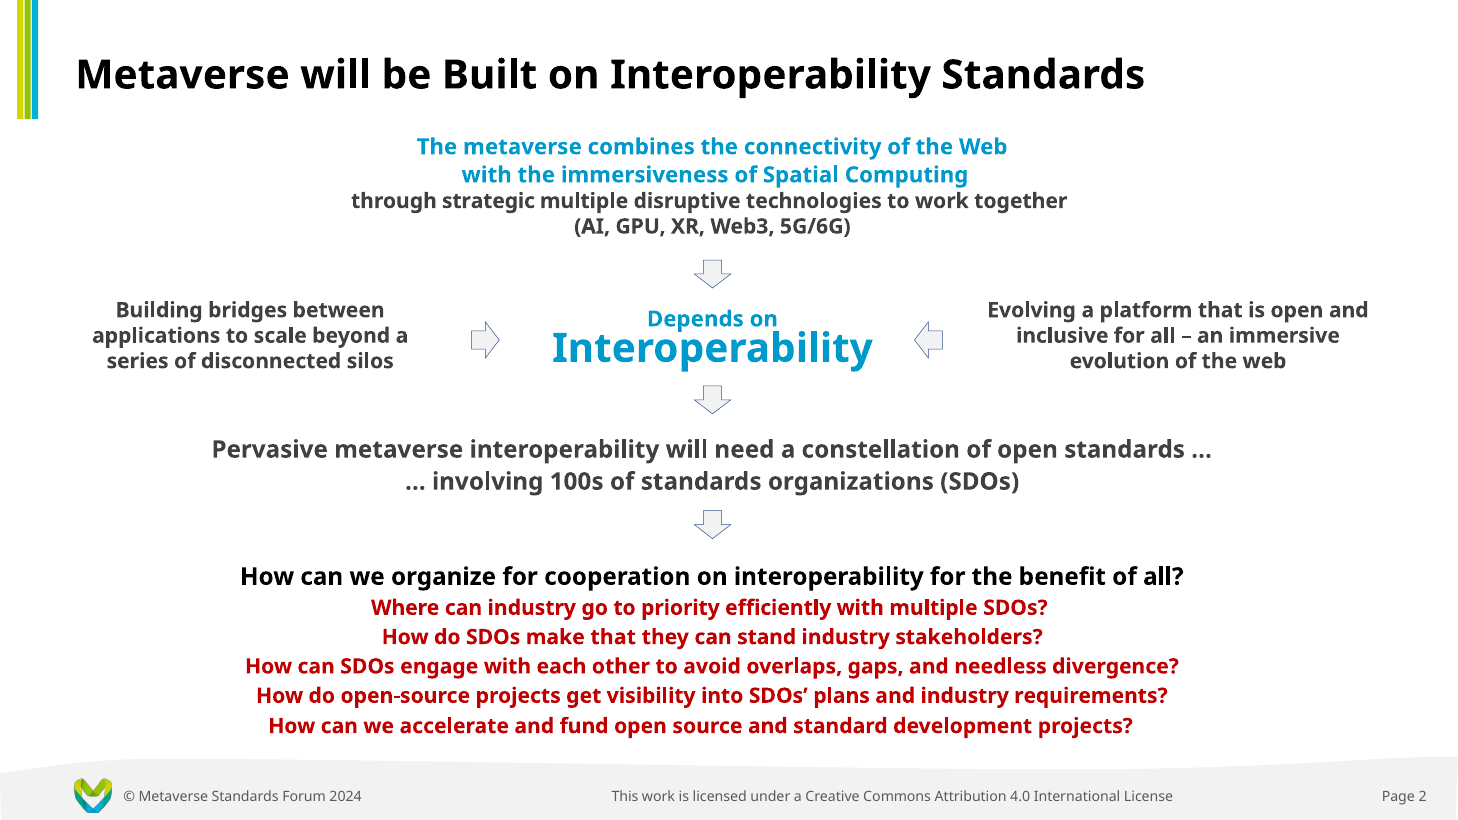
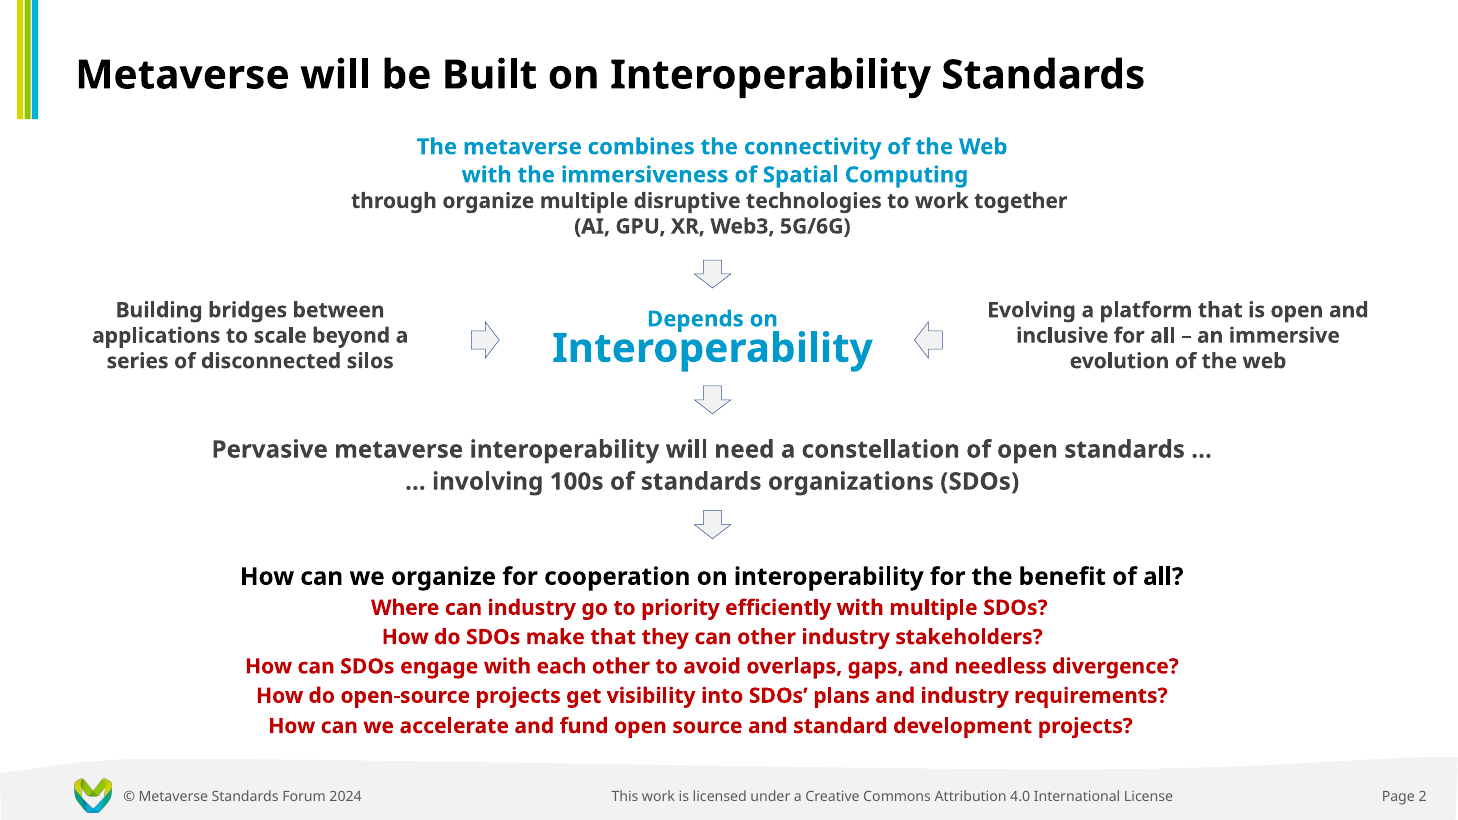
through strategic: strategic -> organize
can stand: stand -> other
